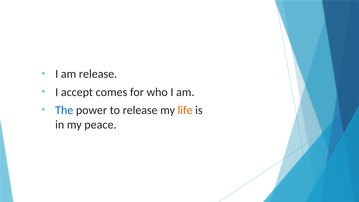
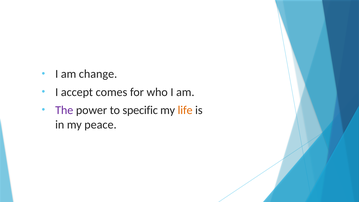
am release: release -> change
The colour: blue -> purple
to release: release -> specific
